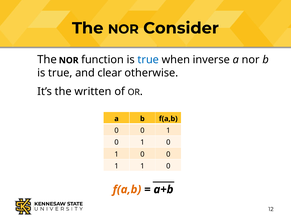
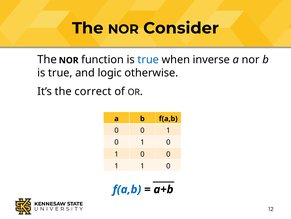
clear: clear -> logic
written: written -> correct
f(a,b at (127, 189) colour: orange -> blue
